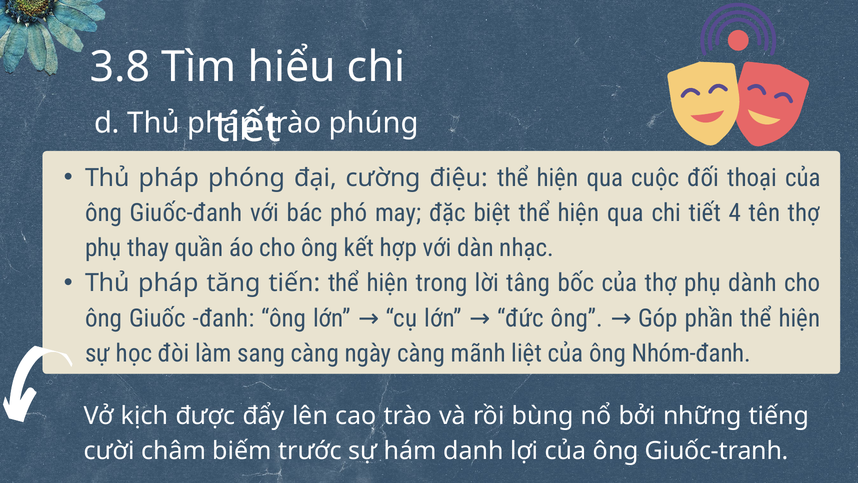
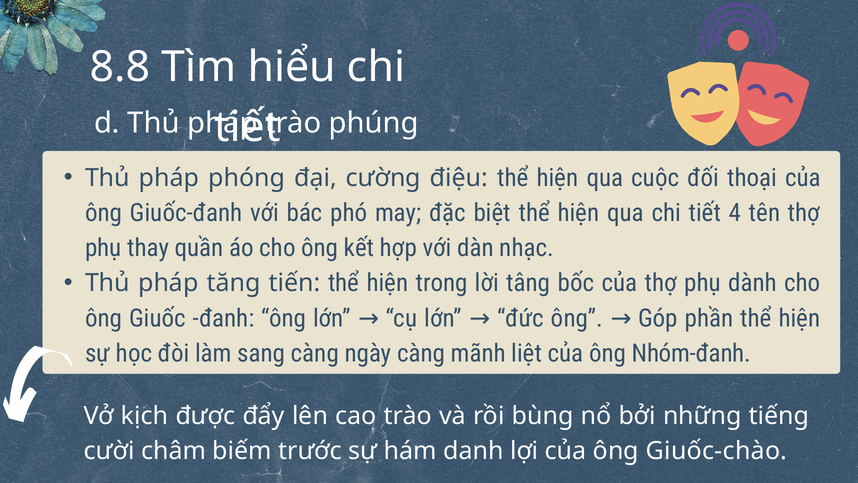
3.8: 3.8 -> 8.8
Giuốc-tranh: Giuốc-tranh -> Giuốc-chào
